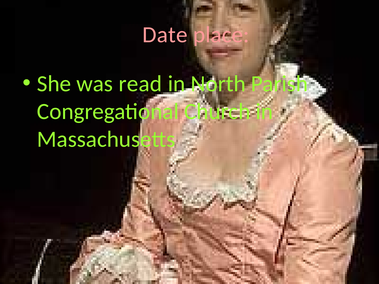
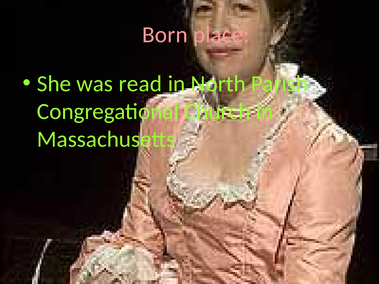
Date: Date -> Born
